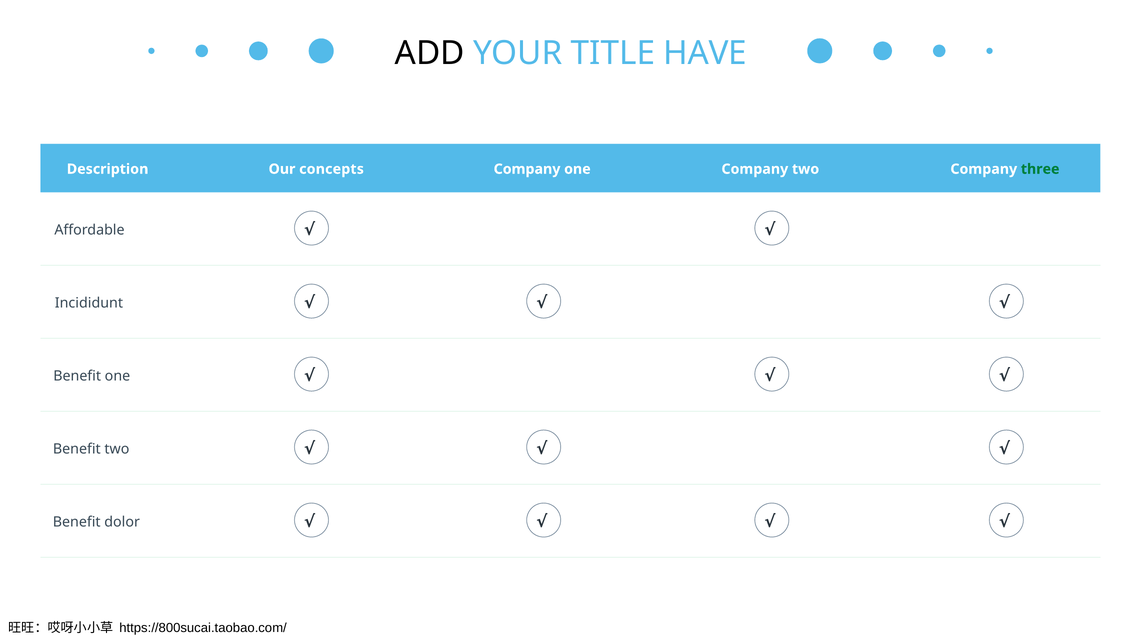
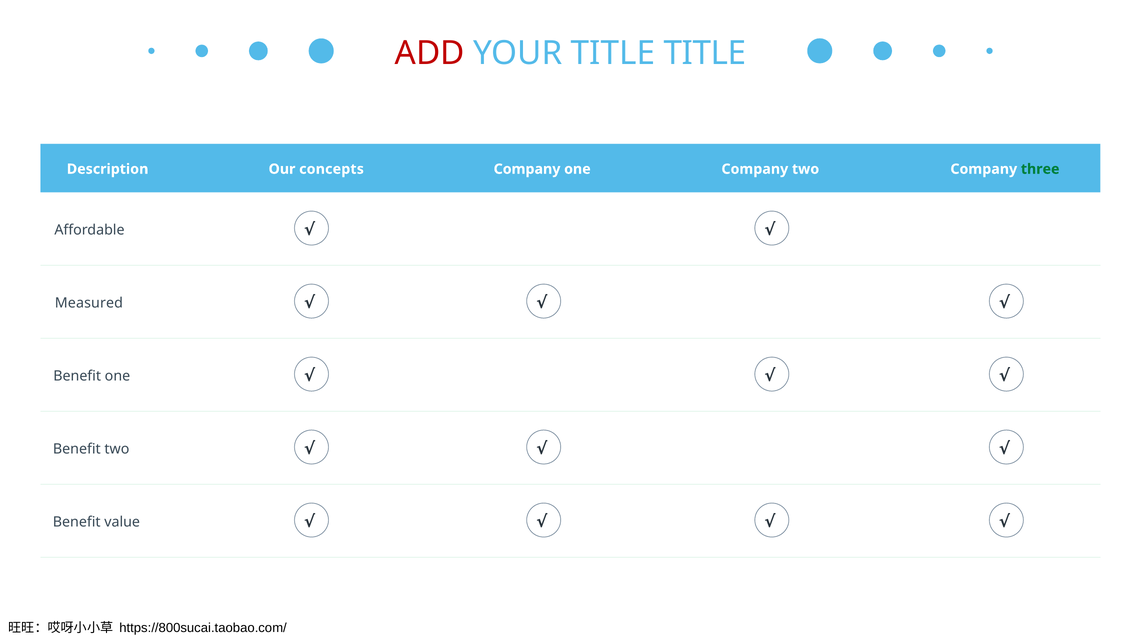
ADD colour: black -> red
TITLE HAVE: HAVE -> TITLE
Incididunt: Incididunt -> Measured
dolor: dolor -> value
